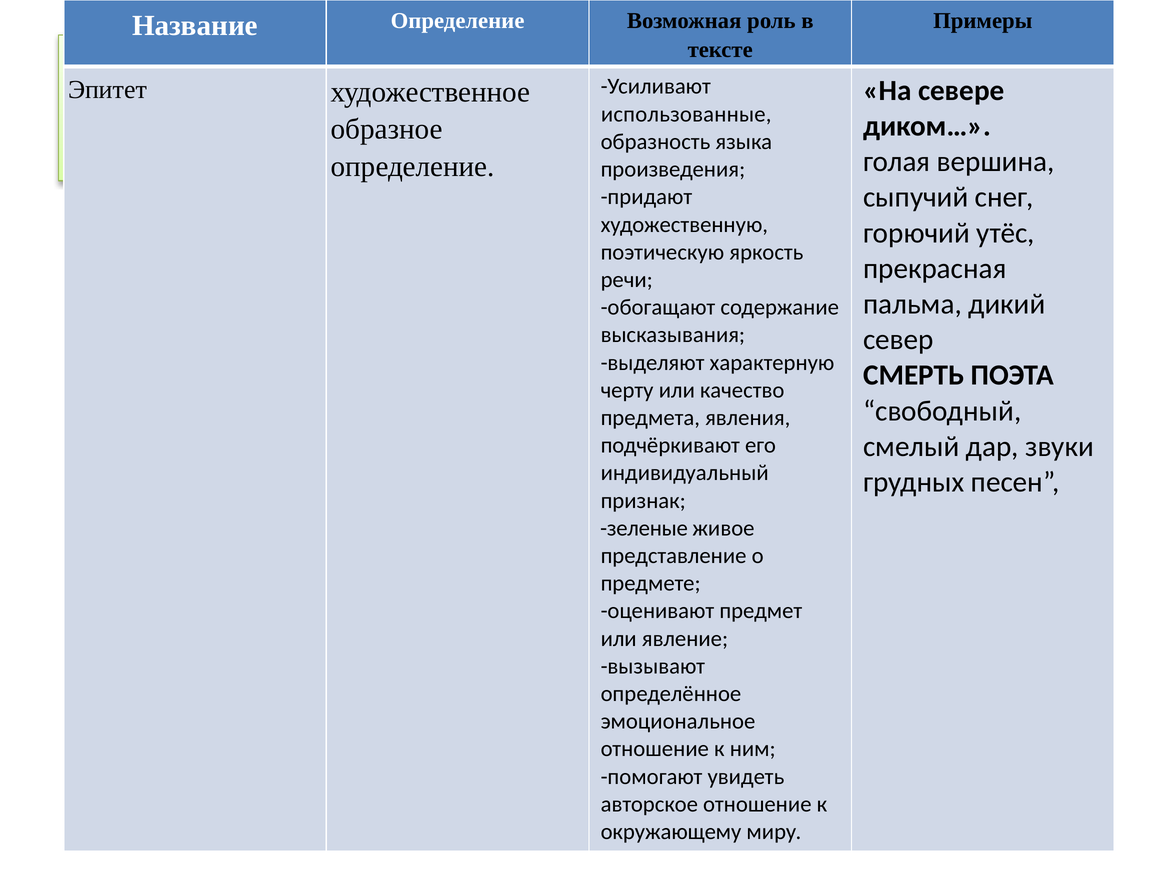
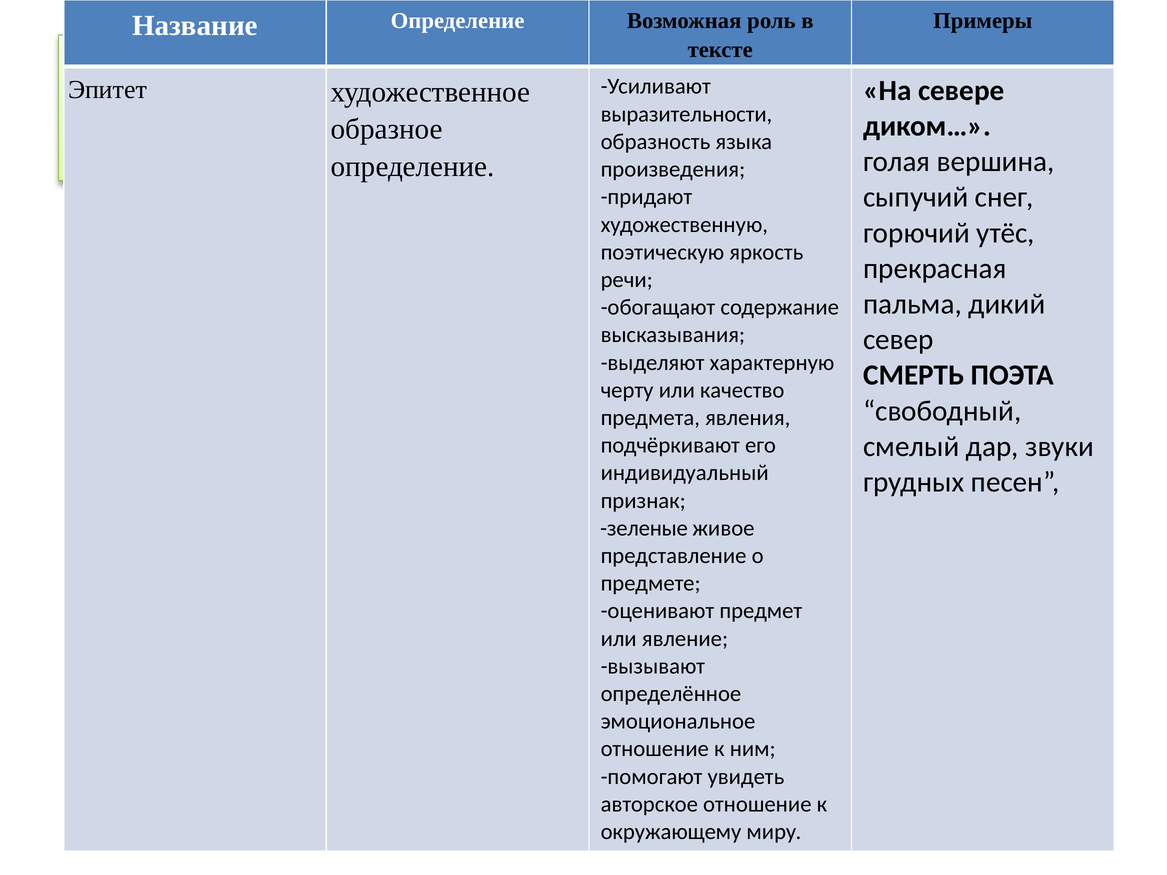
использованные: использованные -> выразительности
